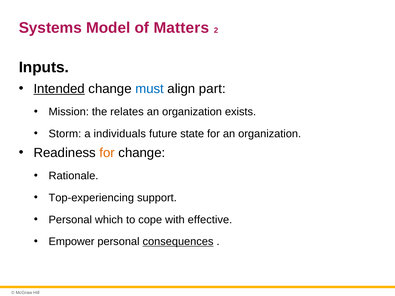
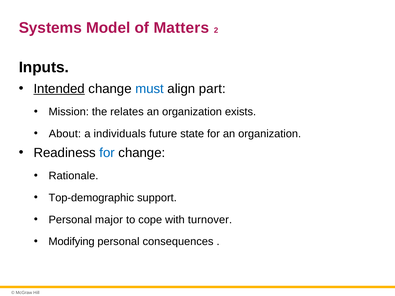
Storm: Storm -> About
for at (107, 153) colour: orange -> blue
Top-experiencing: Top-experiencing -> Top-demographic
which: which -> major
effective: effective -> turnover
Empower: Empower -> Modifying
consequences underline: present -> none
